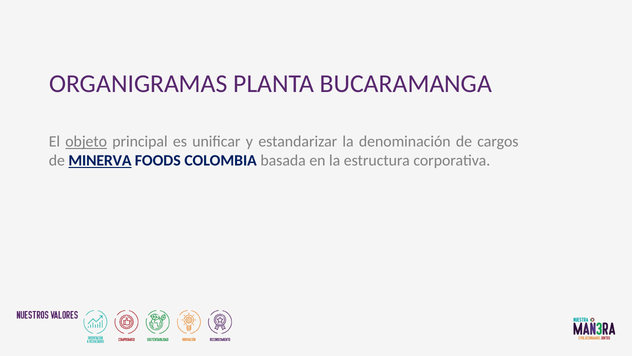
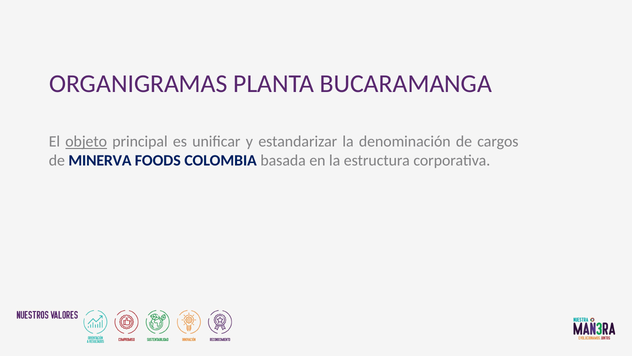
MINERVA underline: present -> none
